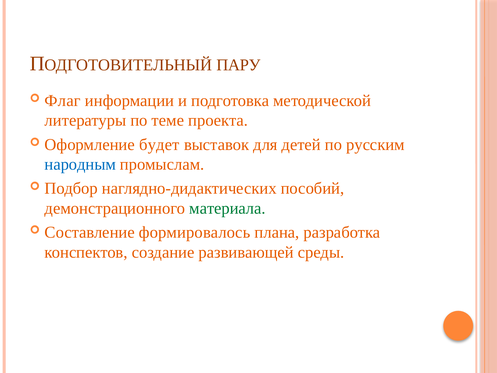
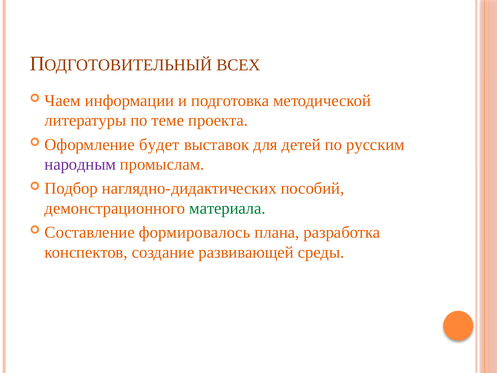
ПАРУ: ПАРУ -> ВСЕХ
Флаг: Флаг -> Чаем
народным colour: blue -> purple
